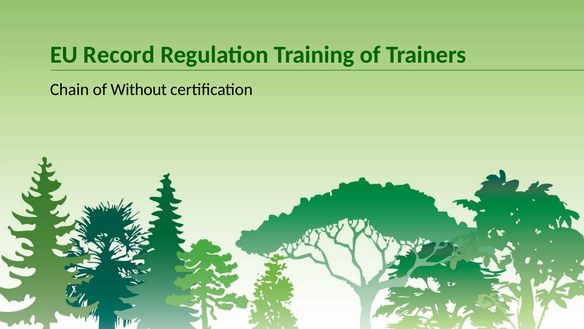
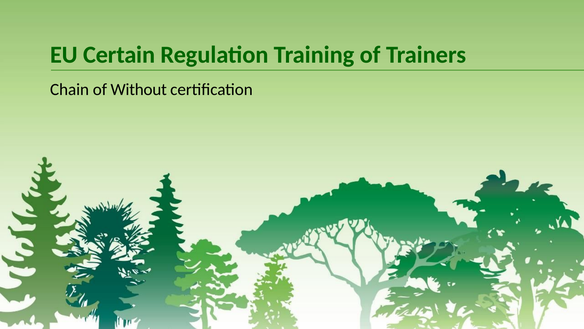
Record: Record -> Certain
